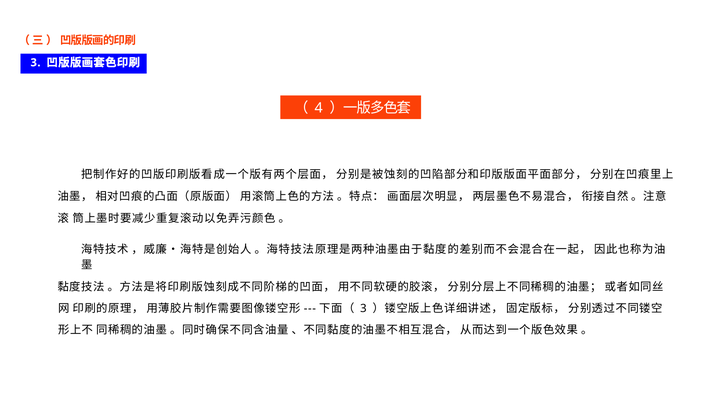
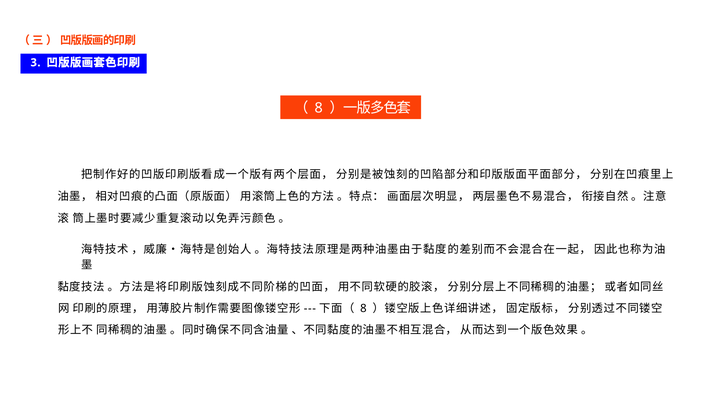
4 at (319, 108): 4 -> 8
3 at (363, 308): 3 -> 8
